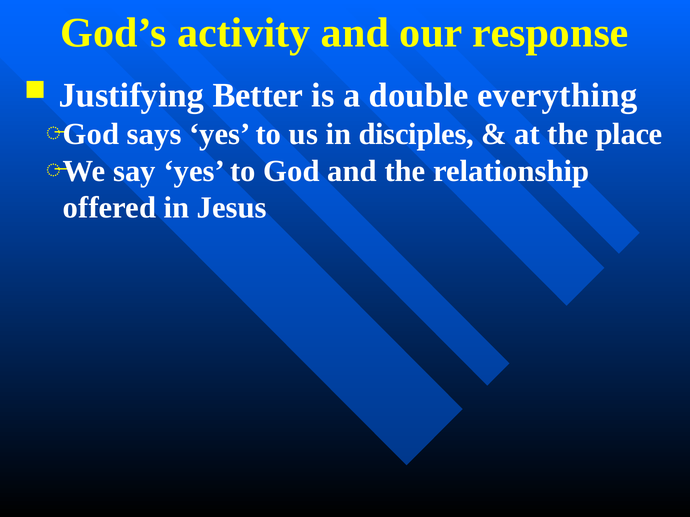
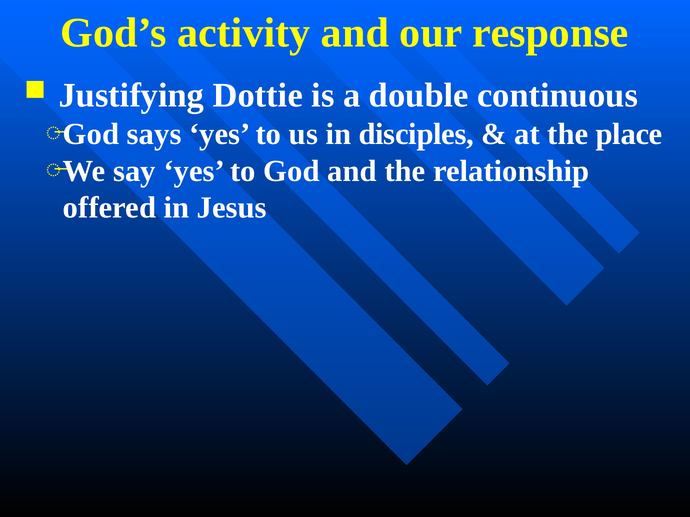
Better: Better -> Dottie
everything: everything -> continuous
